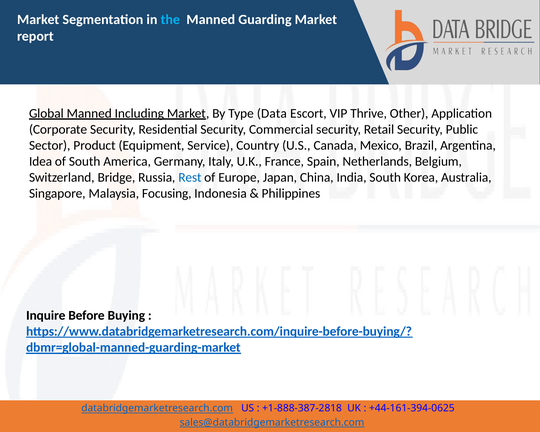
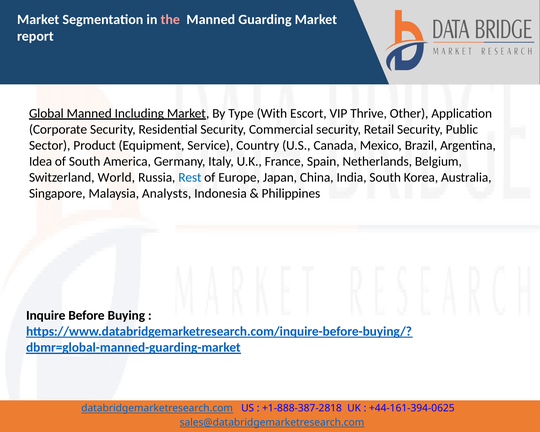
the colour: light blue -> pink
Data: Data -> With
Bridge: Bridge -> World
Focusing: Focusing -> Analysts
